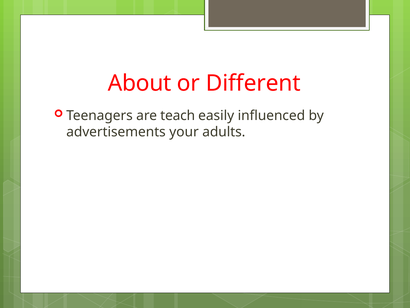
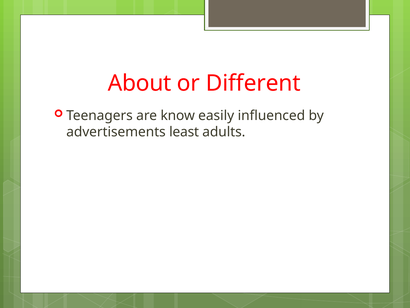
teach: teach -> know
your: your -> least
